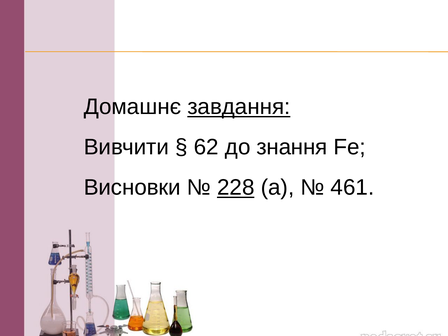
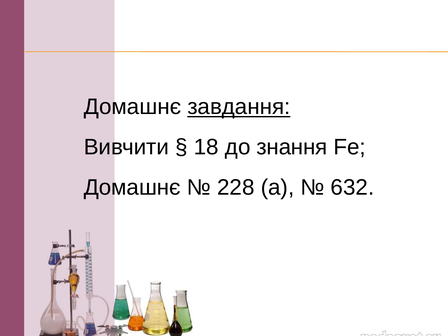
62: 62 -> 18
Висновки at (132, 188): Висновки -> Домашнє
228 underline: present -> none
461: 461 -> 632
